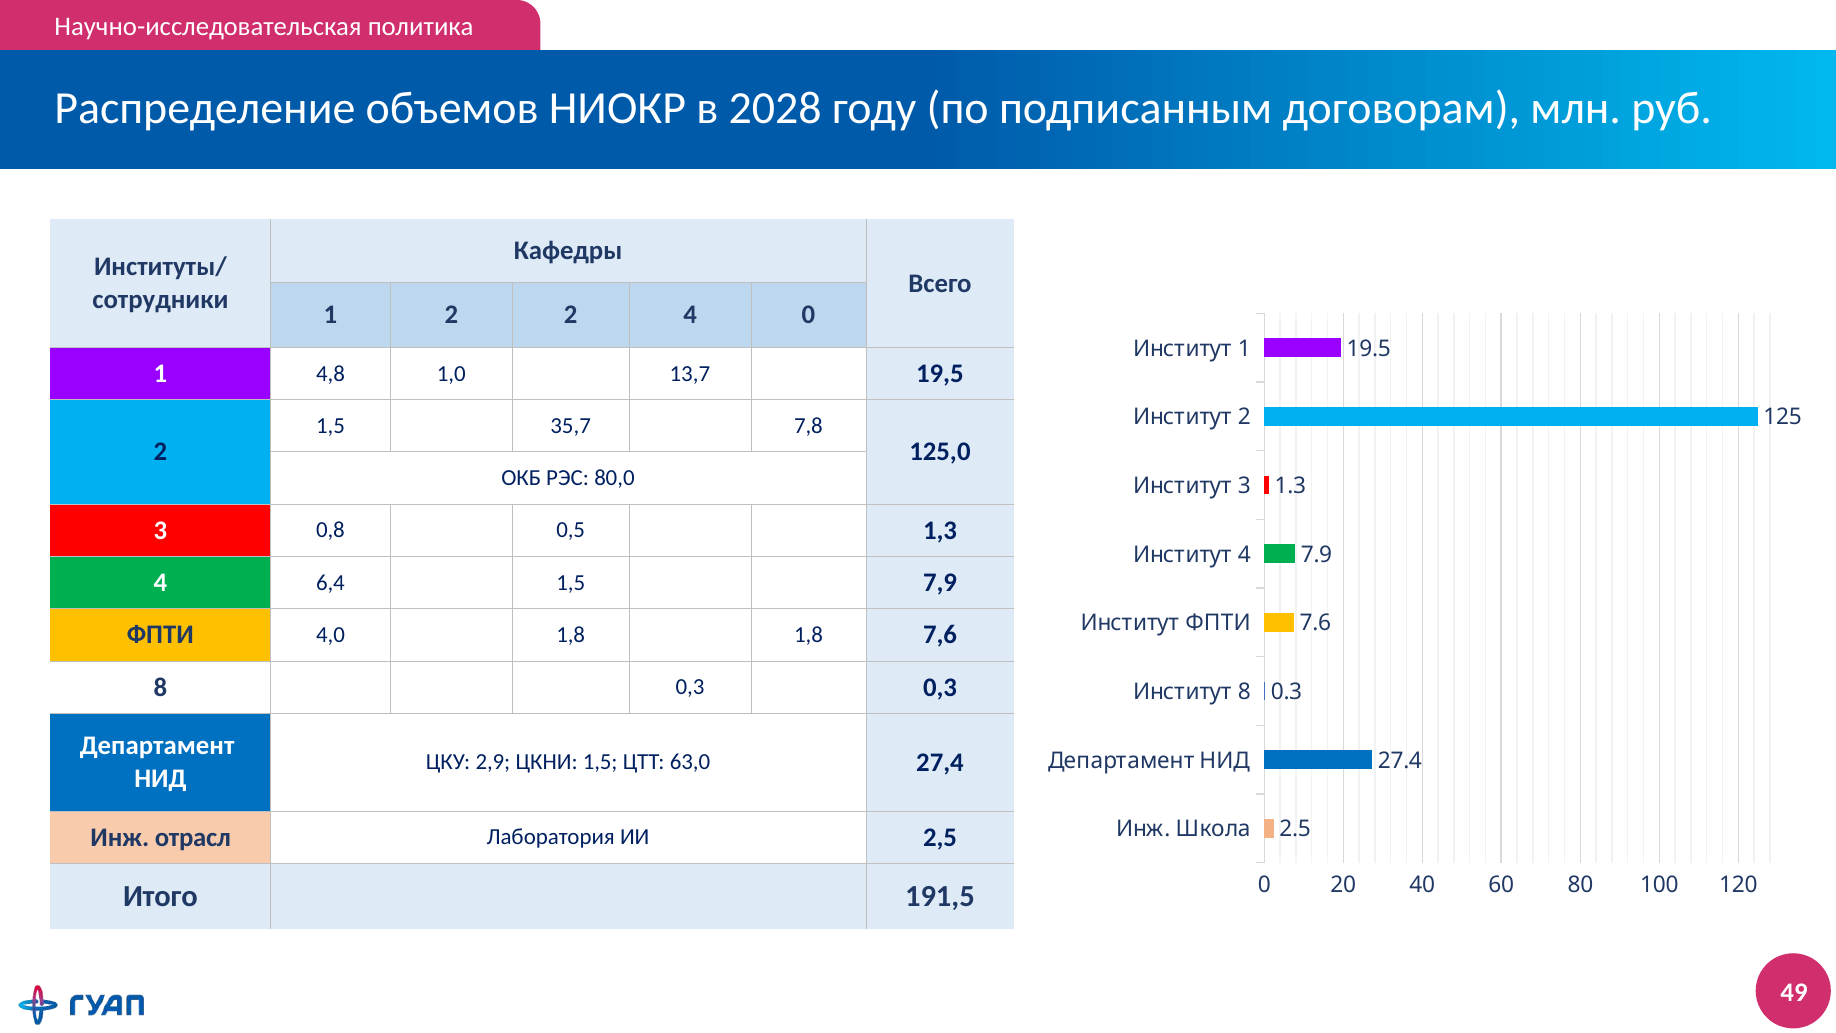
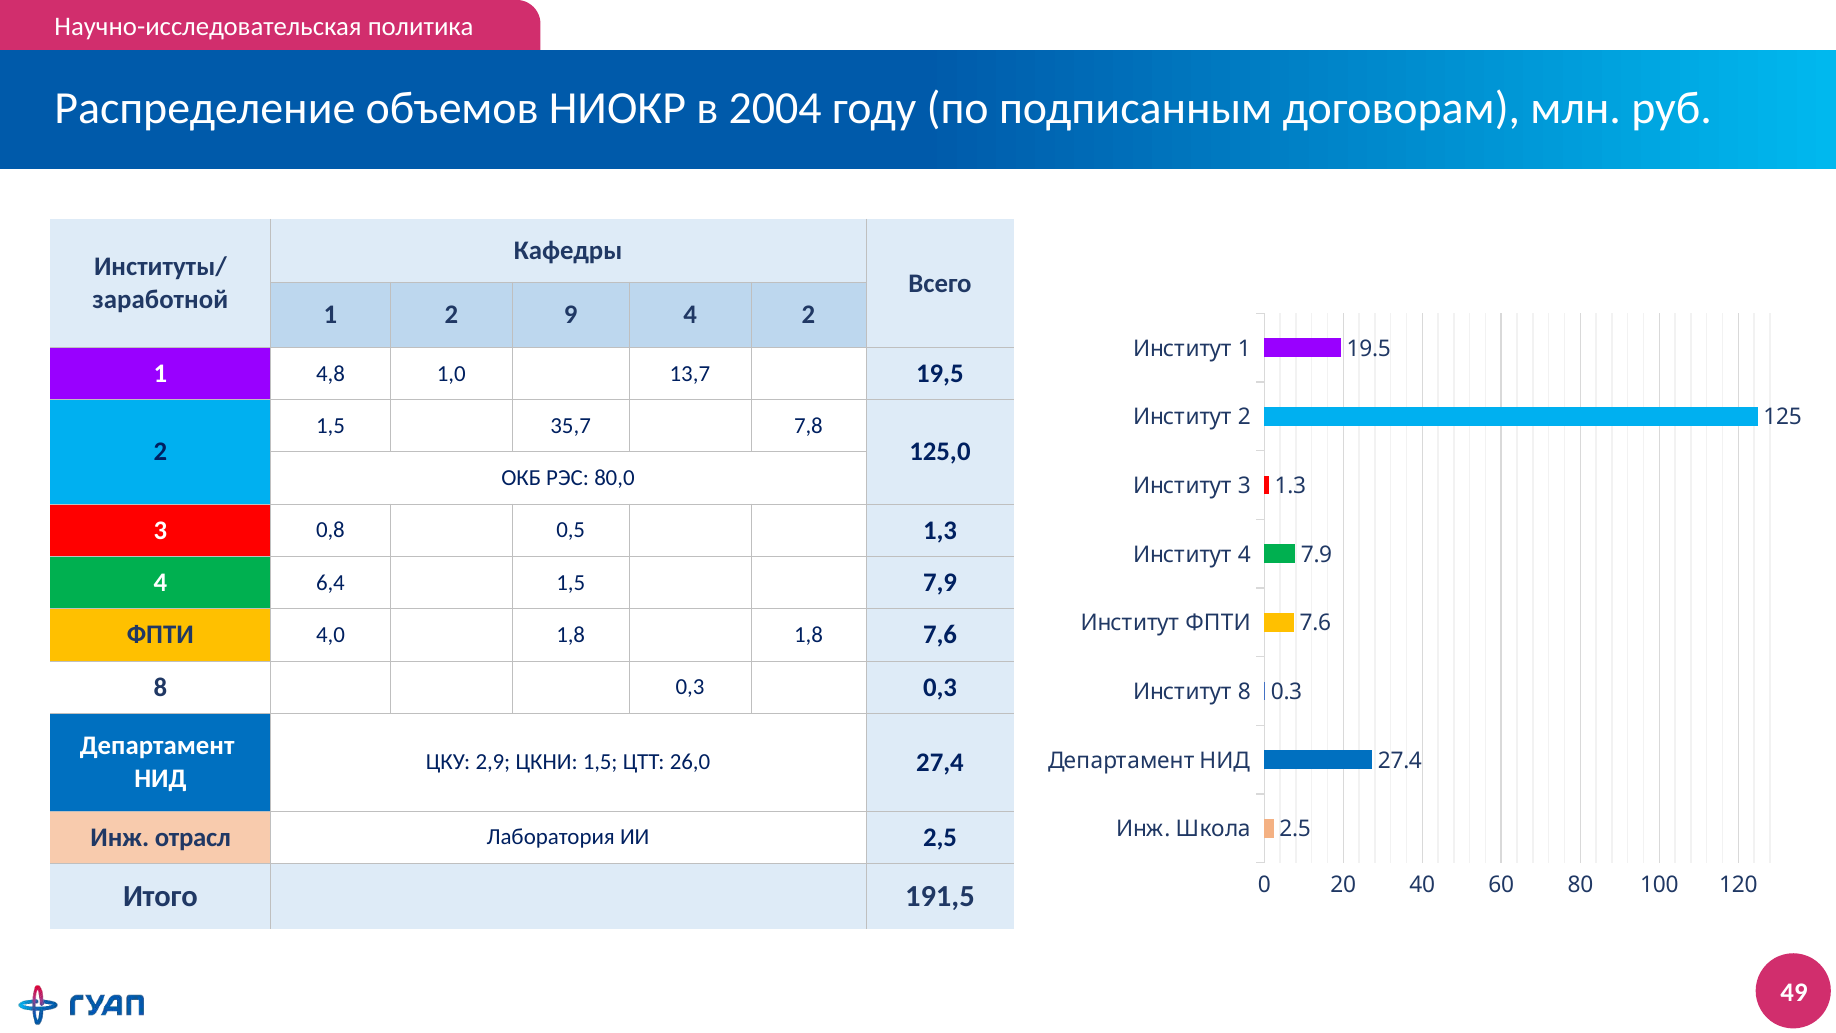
2028: 2028 -> 2004
сотрудники: сотрудники -> заработной
2 2: 2 -> 9
4 0: 0 -> 2
63,0: 63,0 -> 26,0
